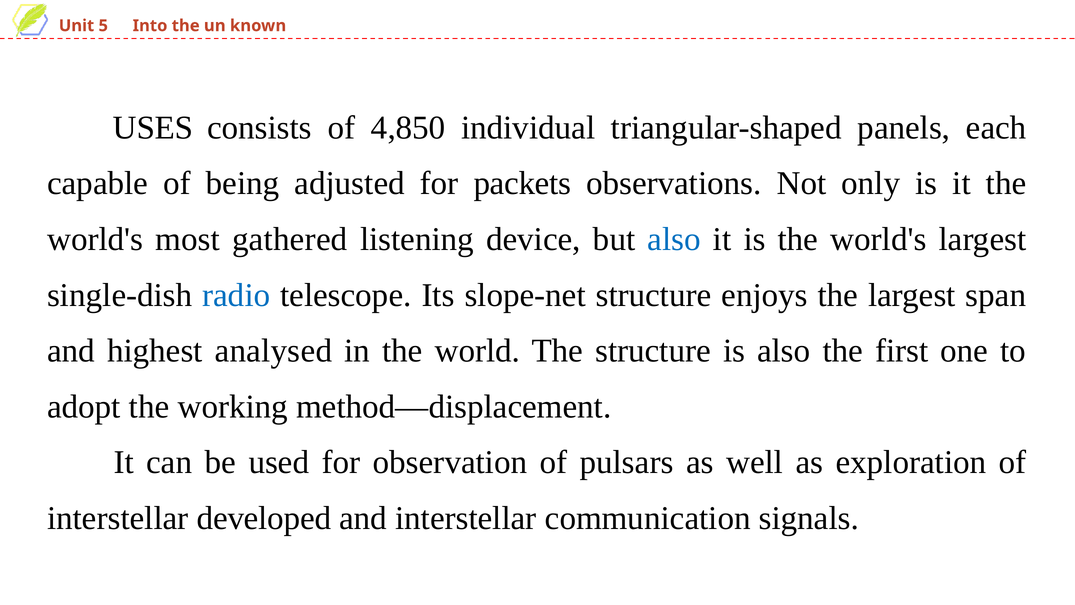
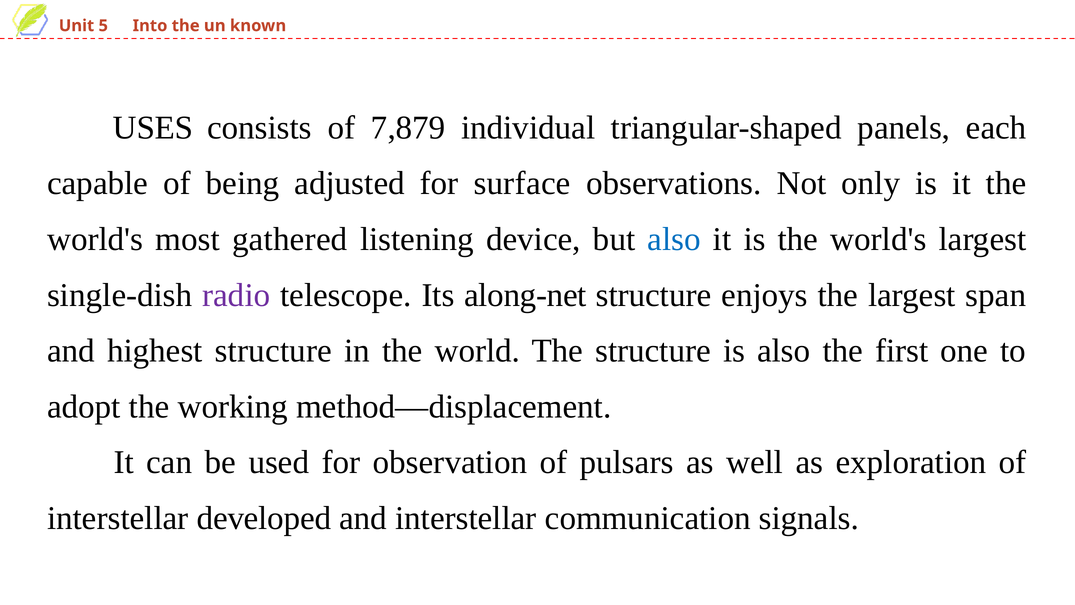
4,850: 4,850 -> 7,879
packets: packets -> surface
radio colour: blue -> purple
slope-net: slope-net -> along-net
highest analysed: analysed -> structure
